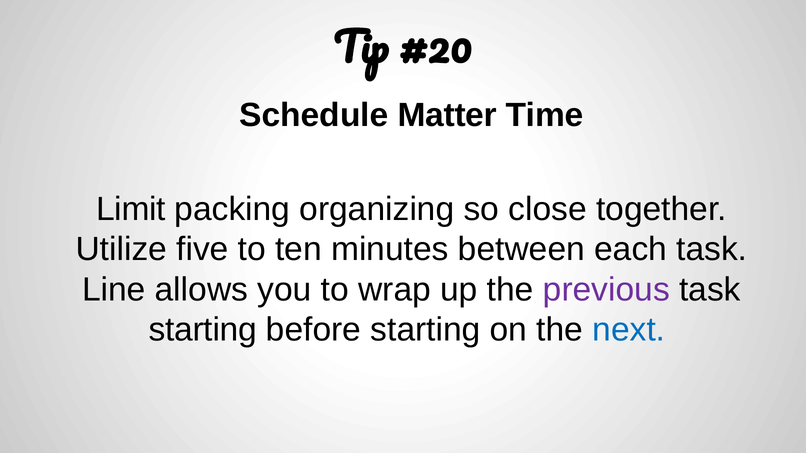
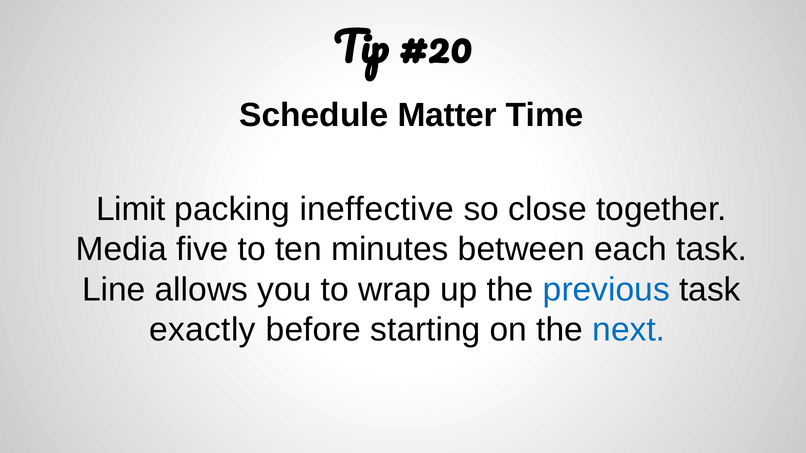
organizing: organizing -> ineffective
Utilize: Utilize -> Media
previous colour: purple -> blue
starting at (203, 330): starting -> exactly
